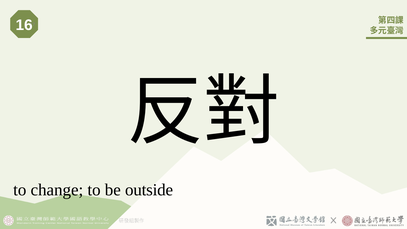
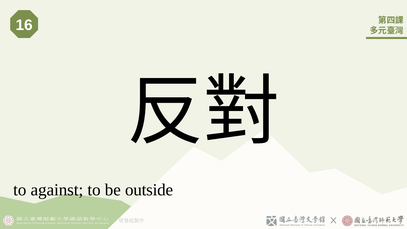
change: change -> against
